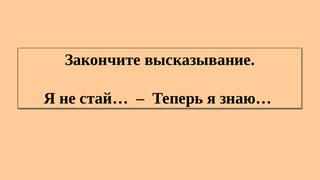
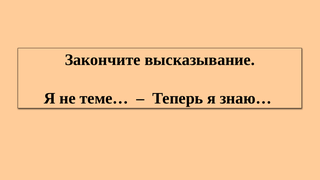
стай…: стай… -> теме…
